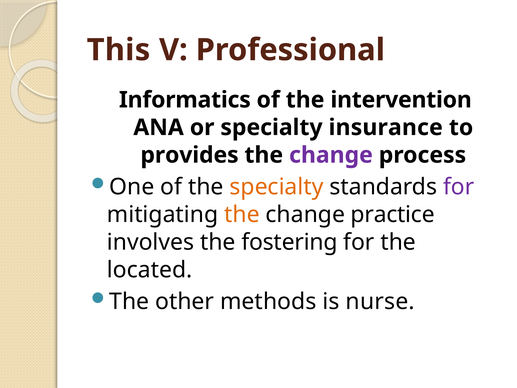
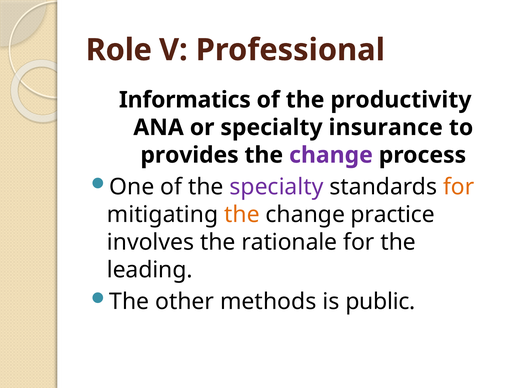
This: This -> Role
intervention: intervention -> productivity
specialty at (277, 187) colour: orange -> purple
for at (459, 187) colour: purple -> orange
fostering: fostering -> rationale
located: located -> leading
nurse: nurse -> public
